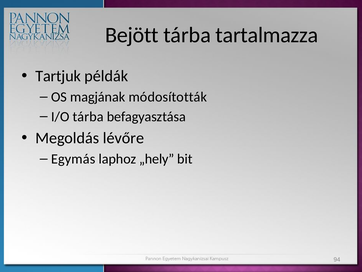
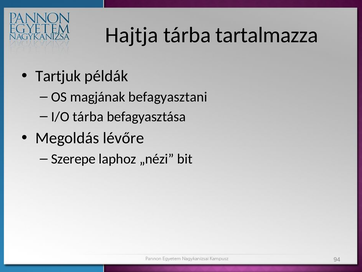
Bejött: Bejött -> Hajtja
módosították: módosították -> befagyasztani
Egymás: Egymás -> Szerepe
„hely: „hely -> „nézi
